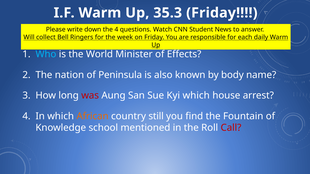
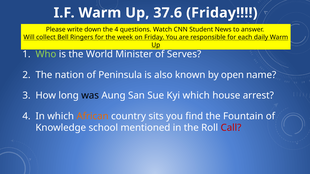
35.3: 35.3 -> 37.6
Who colour: light blue -> light green
Effects: Effects -> Serves
body: body -> open
was colour: red -> black
still: still -> sits
